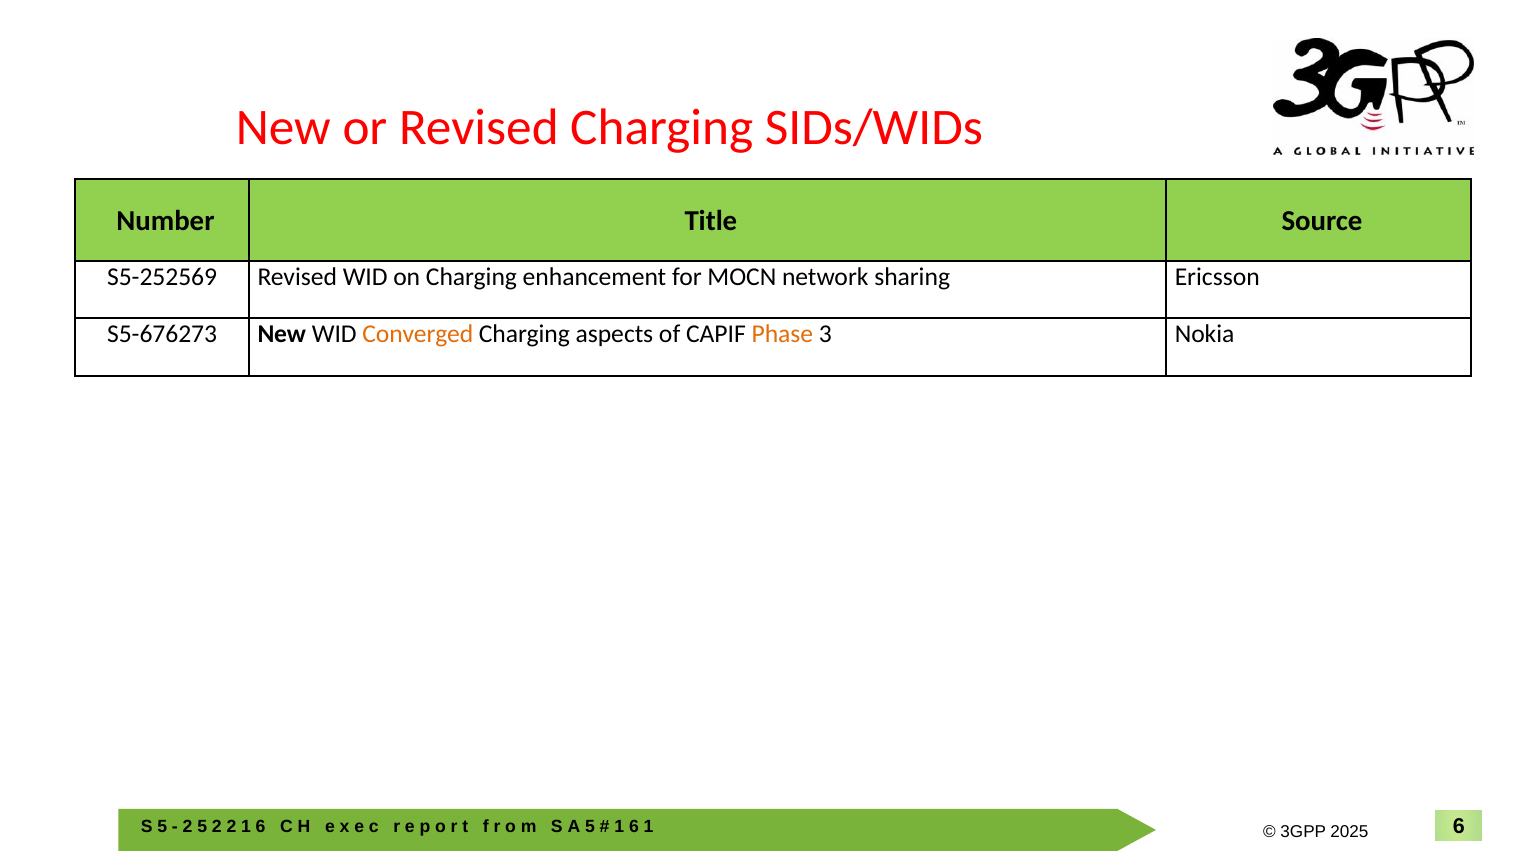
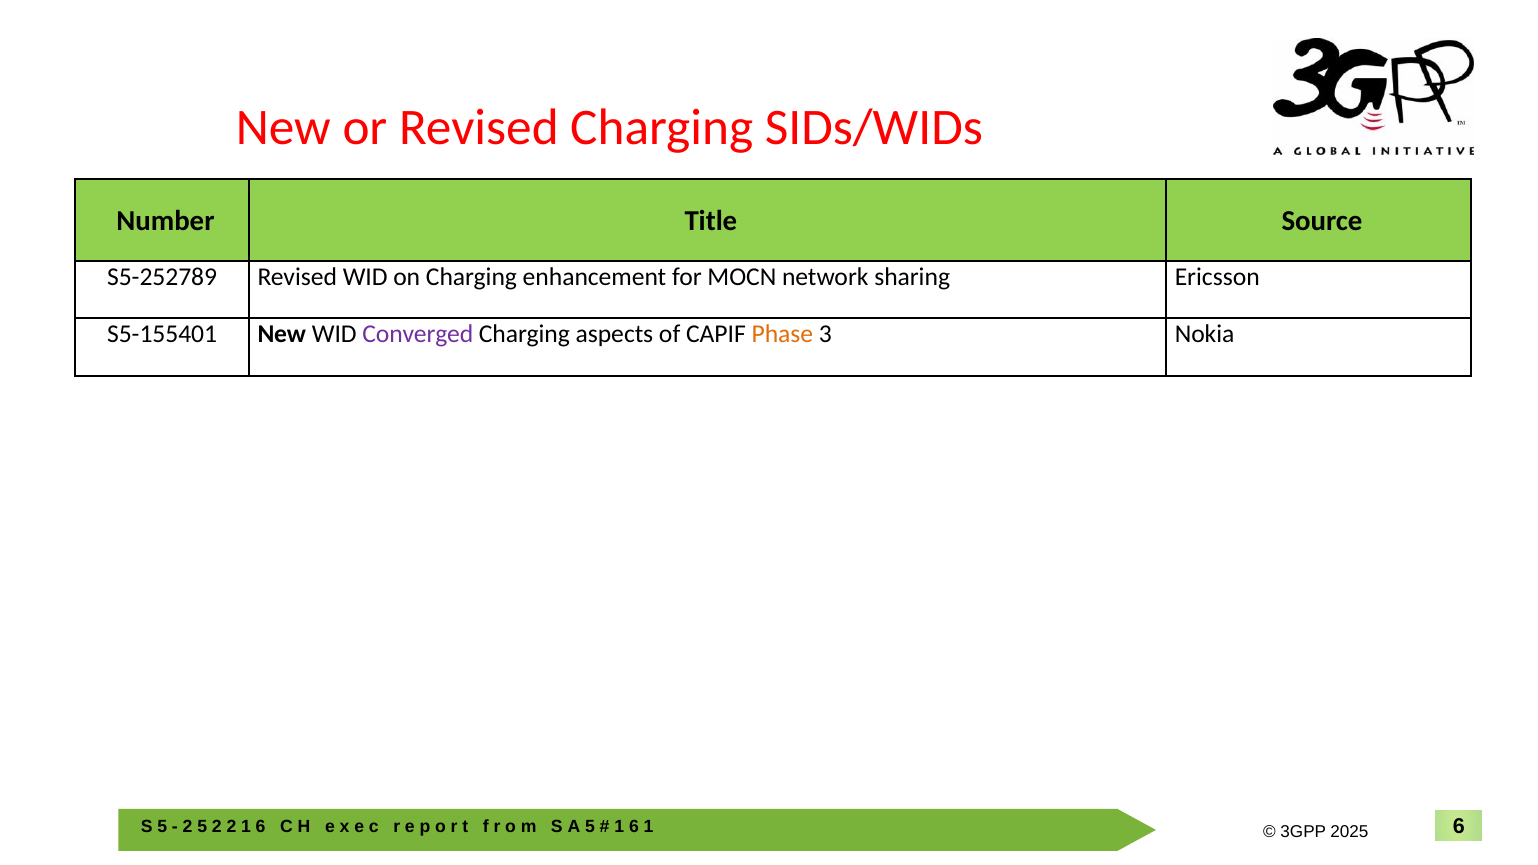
S5-252569: S5-252569 -> S5-252789
S5-676273: S5-676273 -> S5-155401
Converged colour: orange -> purple
